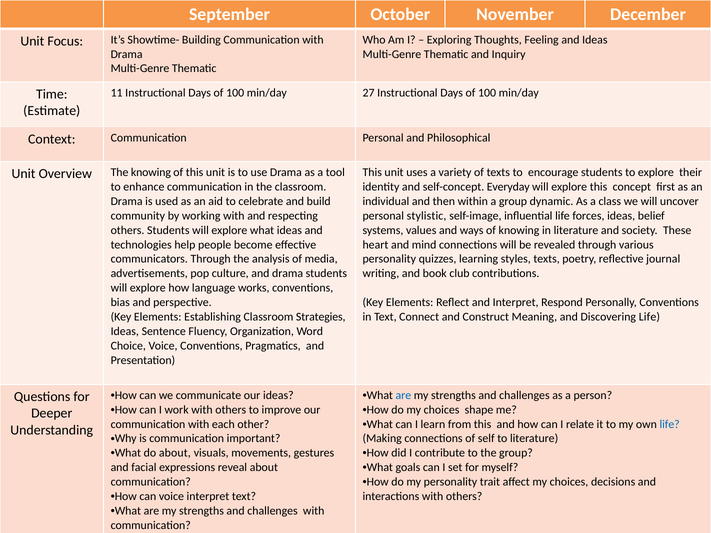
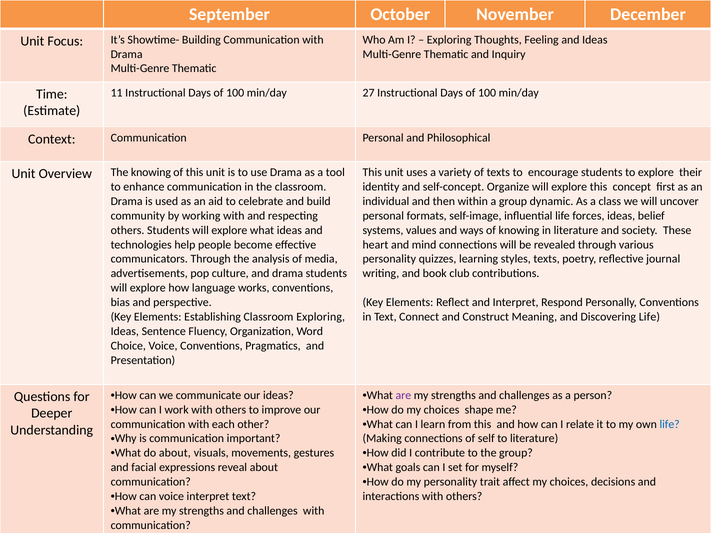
Everyday: Everyday -> Organize
stylistic: stylistic -> formats
Classroom Strategies: Strategies -> Exploring
are at (403, 395) colour: blue -> purple
